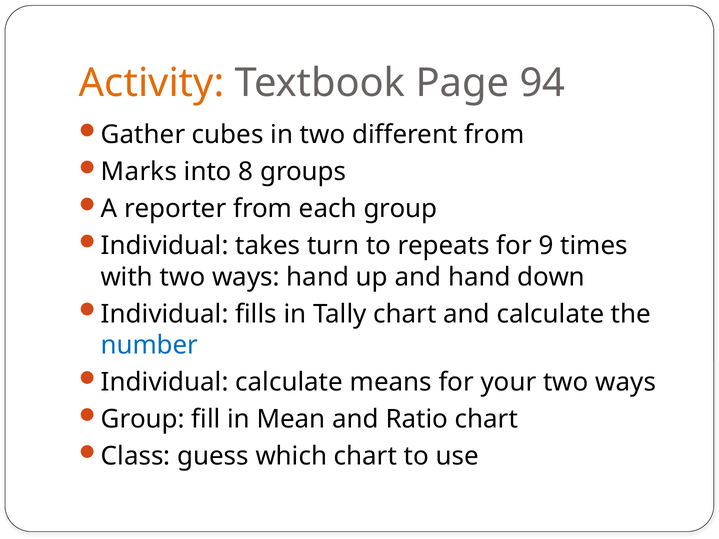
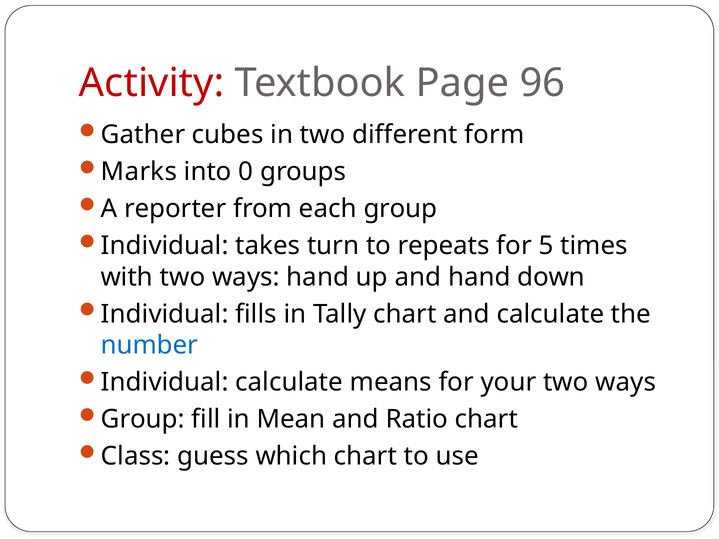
Activity colour: orange -> red
94: 94 -> 96
different from: from -> form
8: 8 -> 0
9: 9 -> 5
